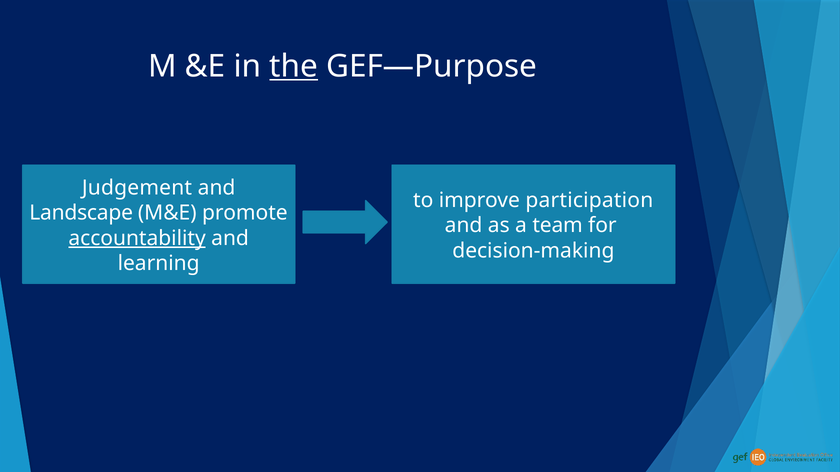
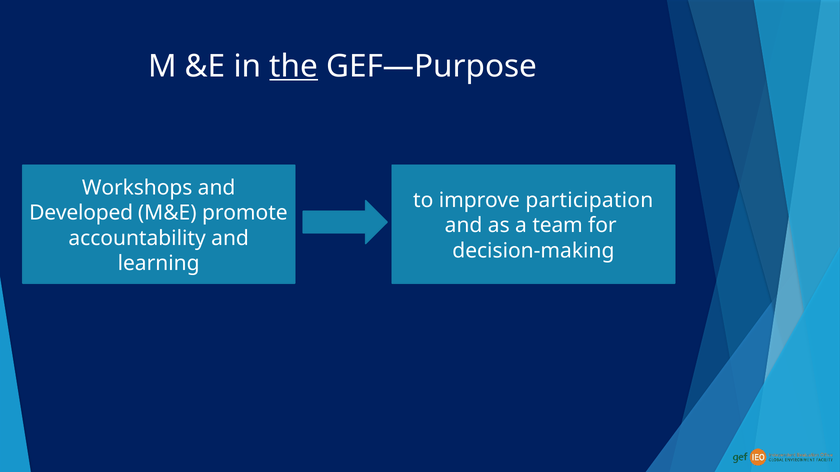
Judgement: Judgement -> Workshops
Landscape: Landscape -> Developed
accountability underline: present -> none
